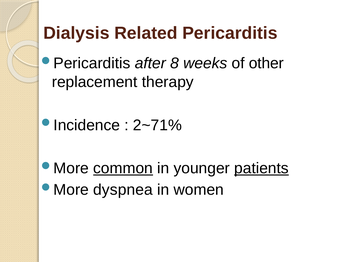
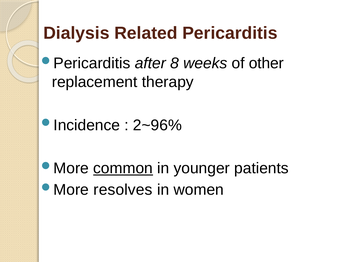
2~71%: 2~71% -> 2~96%
patients underline: present -> none
dyspnea: dyspnea -> resolves
